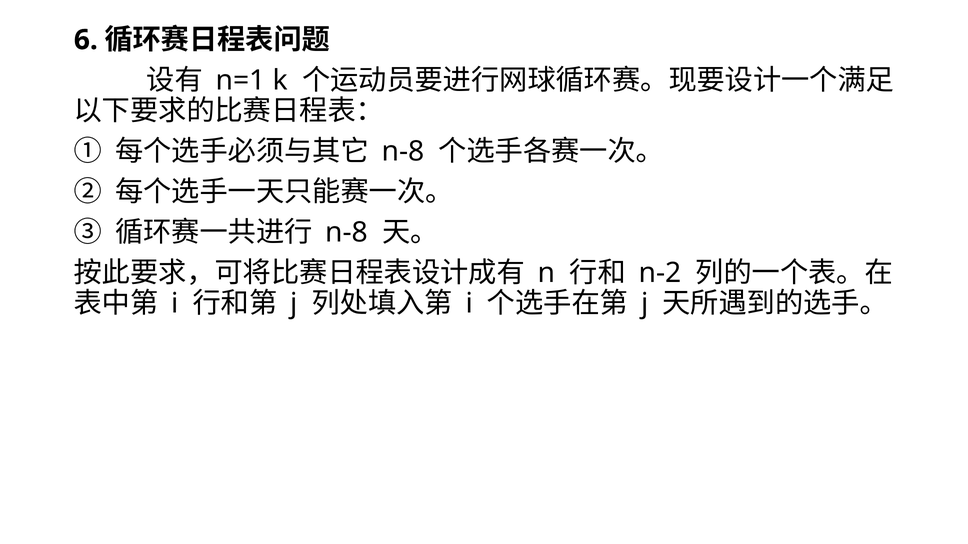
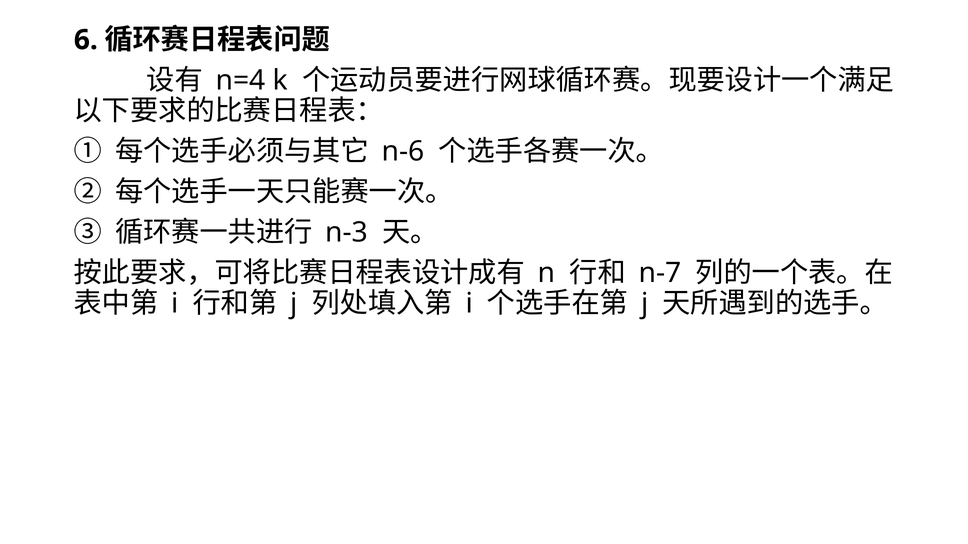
n=1: n=1 -> n=4
n-8 at (403, 152): n-8 -> n-6
n-8 at (347, 233): n-8 -> n-3
n-2: n-2 -> n-7
